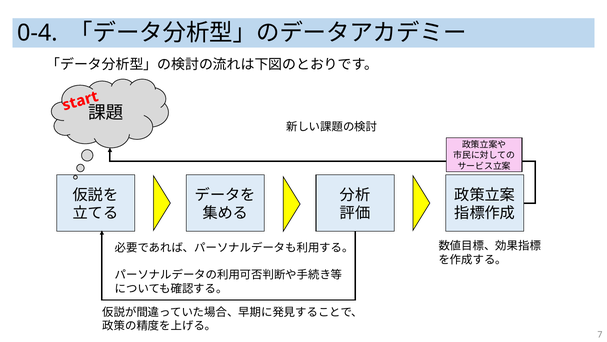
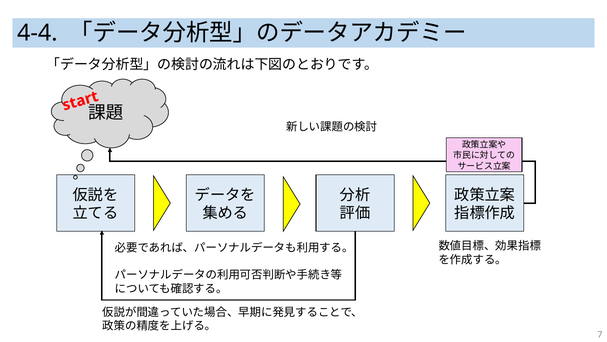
0-4: 0-4 -> 4-4
